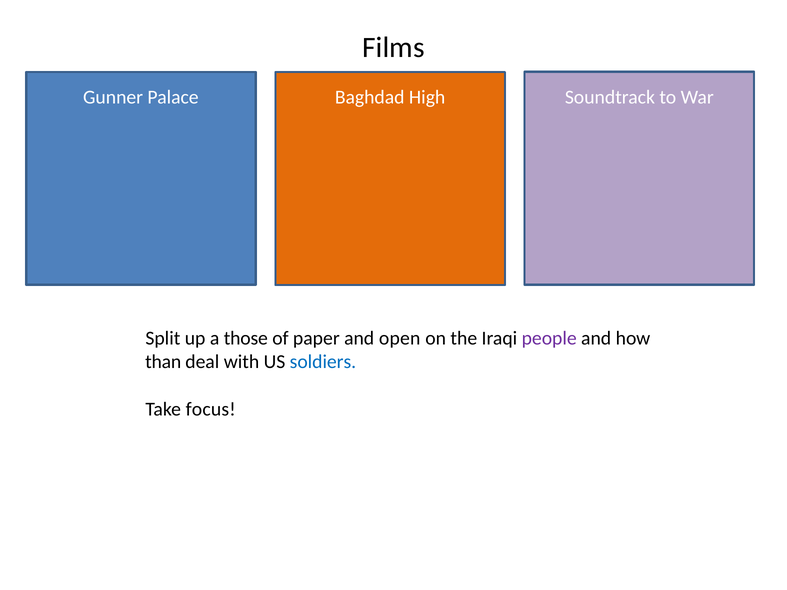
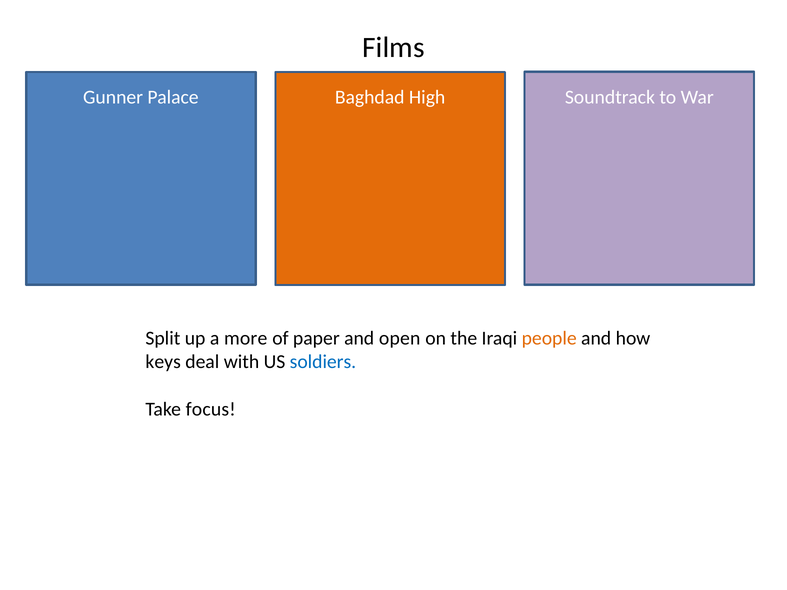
those: those -> more
people colour: purple -> orange
than: than -> keys
